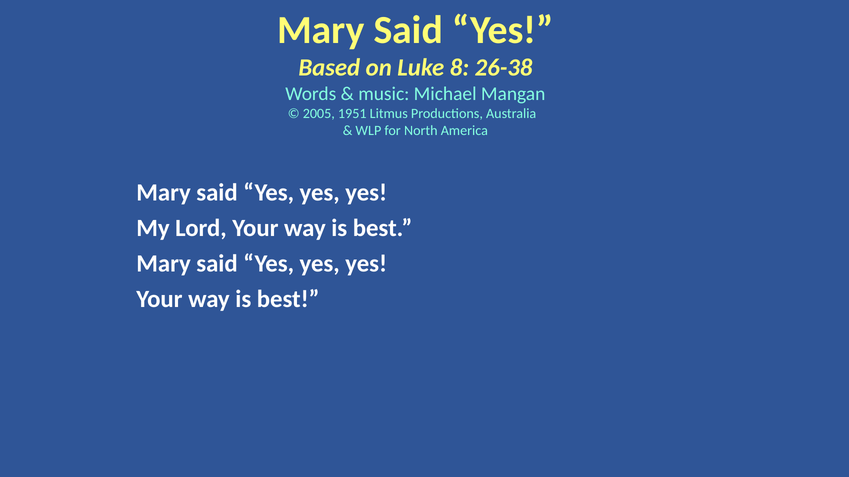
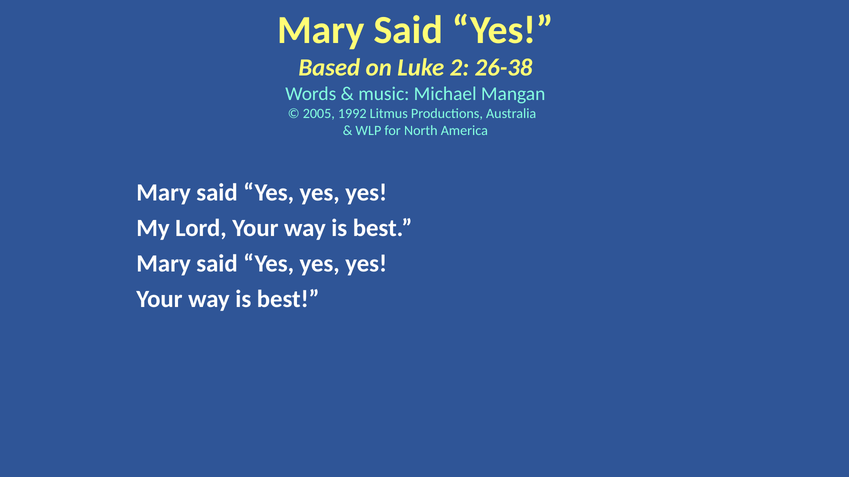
8: 8 -> 2
1951: 1951 -> 1992
